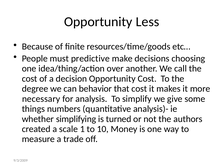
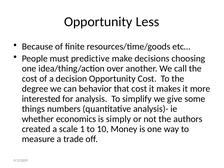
necessary: necessary -> interested
simplifying: simplifying -> economics
turned: turned -> simply
